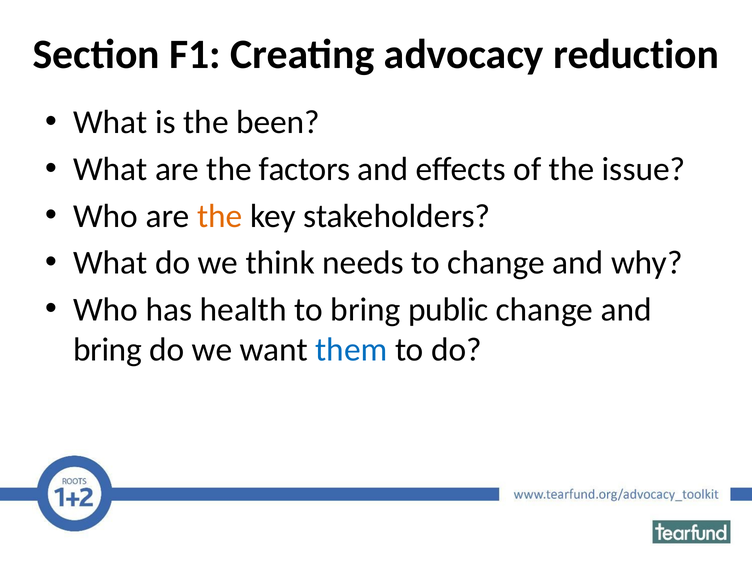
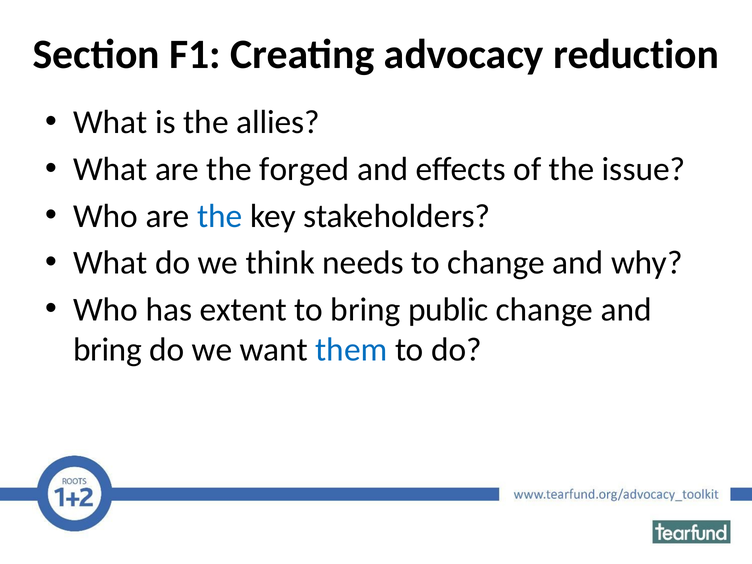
been: been -> allies
factors: factors -> forged
the at (220, 216) colour: orange -> blue
health: health -> extent
